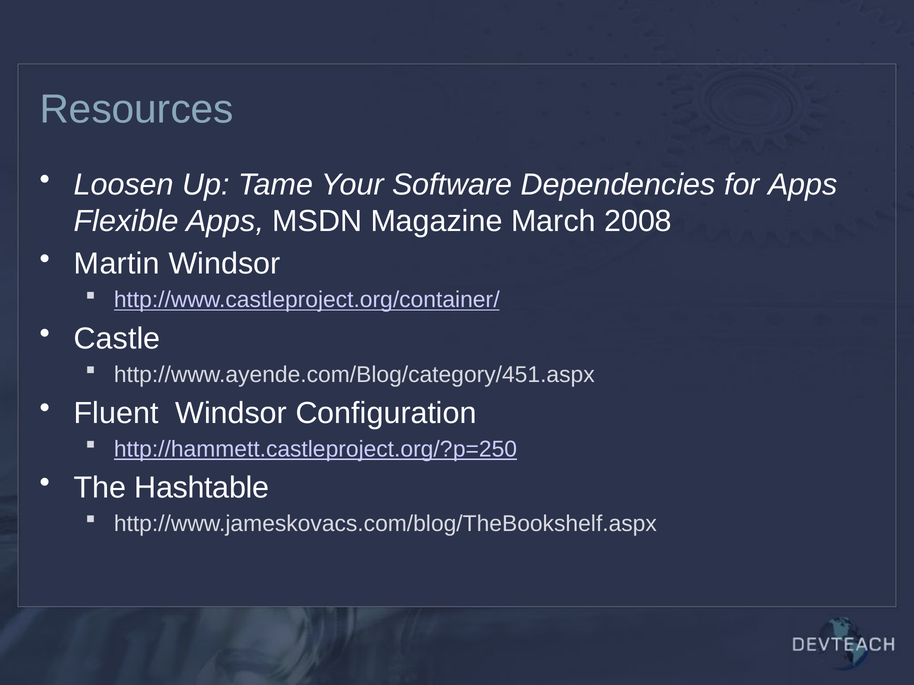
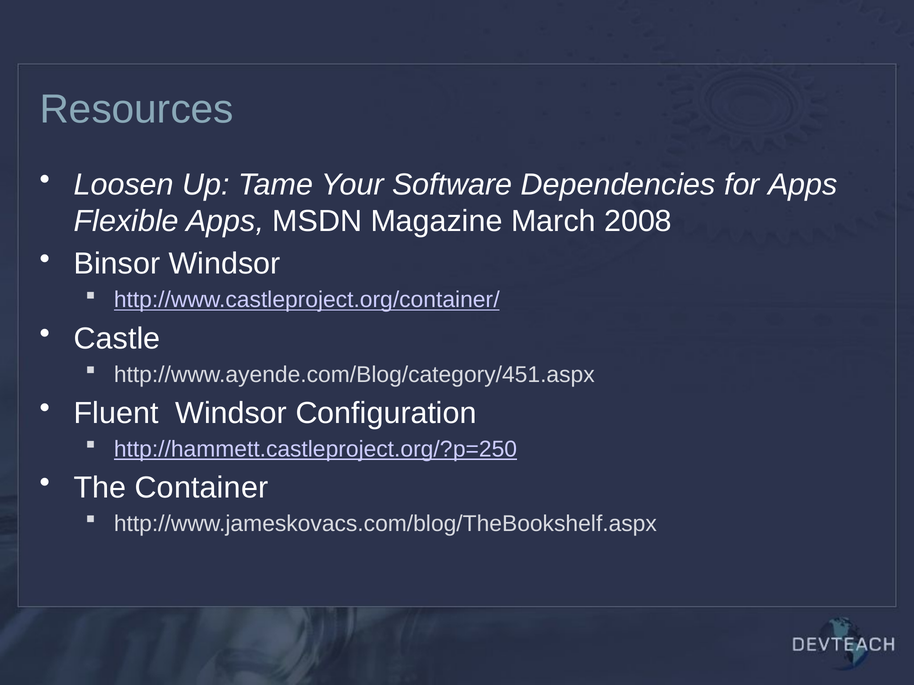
Martin: Martin -> Binsor
Hashtable: Hashtable -> Container
